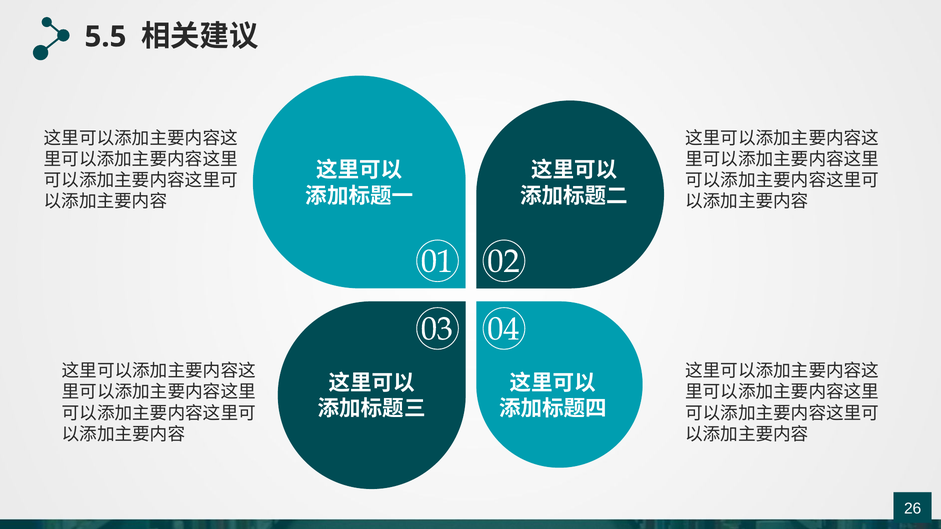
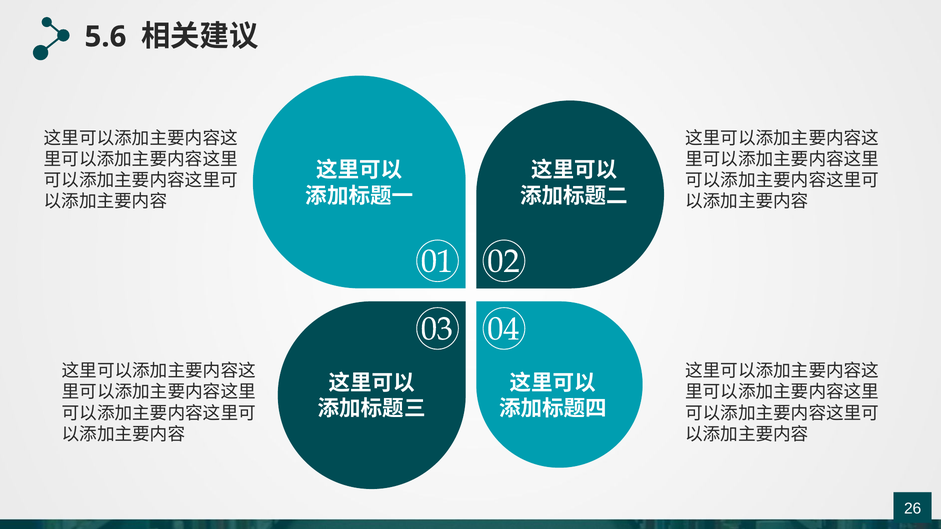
5.5: 5.5 -> 5.6
